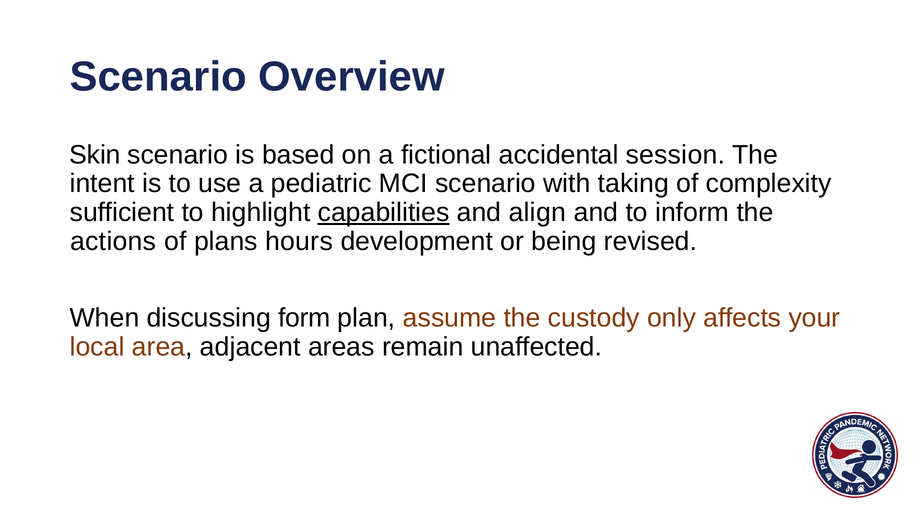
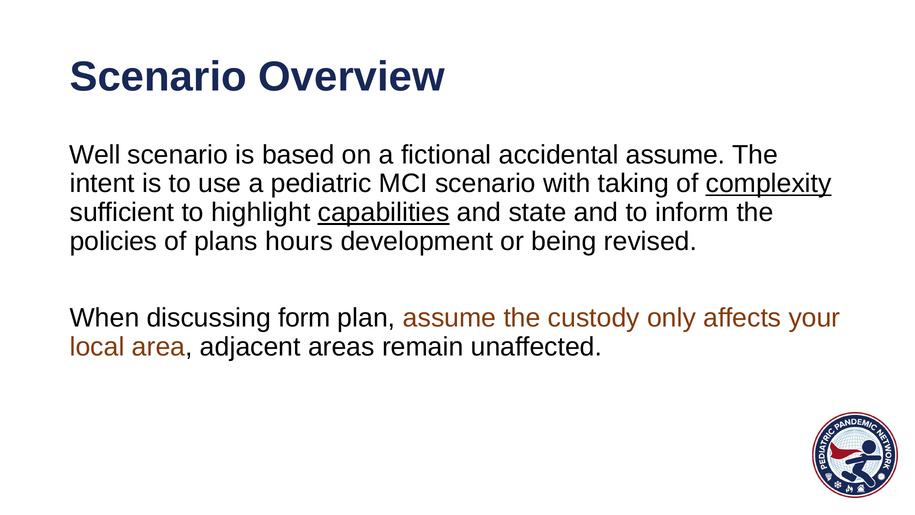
Skin: Skin -> Well
accidental session: session -> assume
complexity underline: none -> present
align: align -> state
actions: actions -> policies
